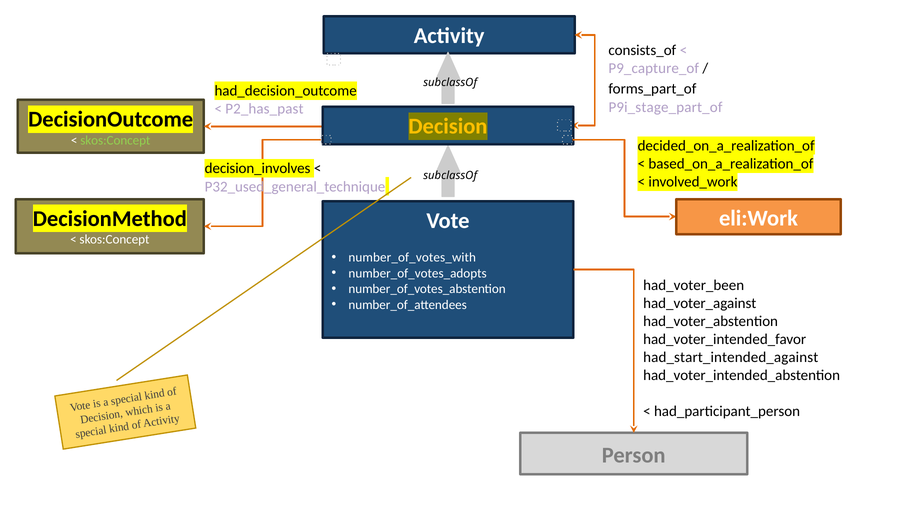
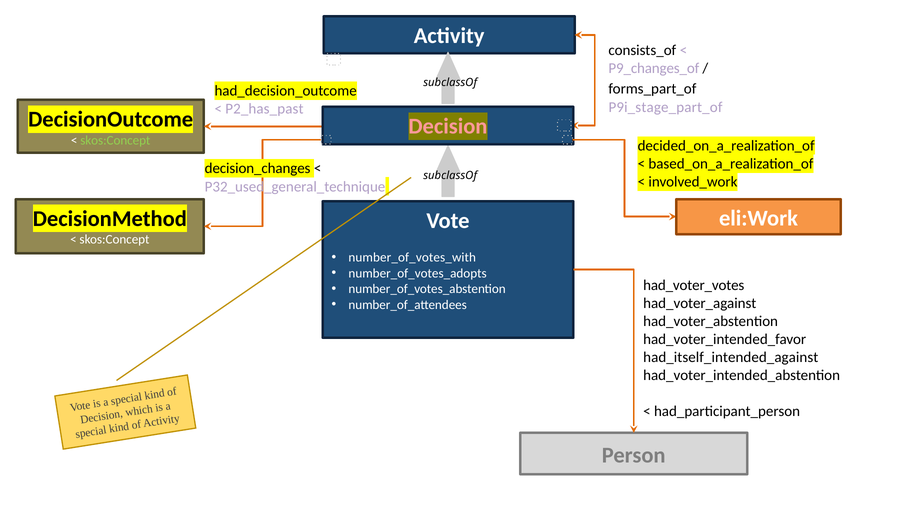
P9_capture_of: P9_capture_of -> P9_changes_of
Decision at (448, 126) colour: yellow -> pink
decision_involves: decision_involves -> decision_changes
had_voter_been: had_voter_been -> had_voter_votes
had_start_intended_against: had_start_intended_against -> had_itself_intended_against
